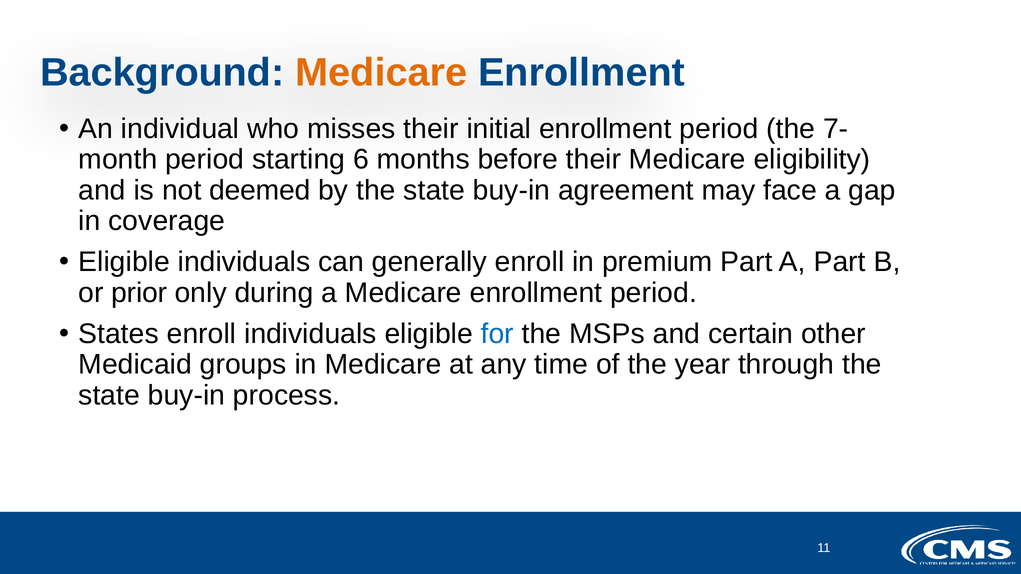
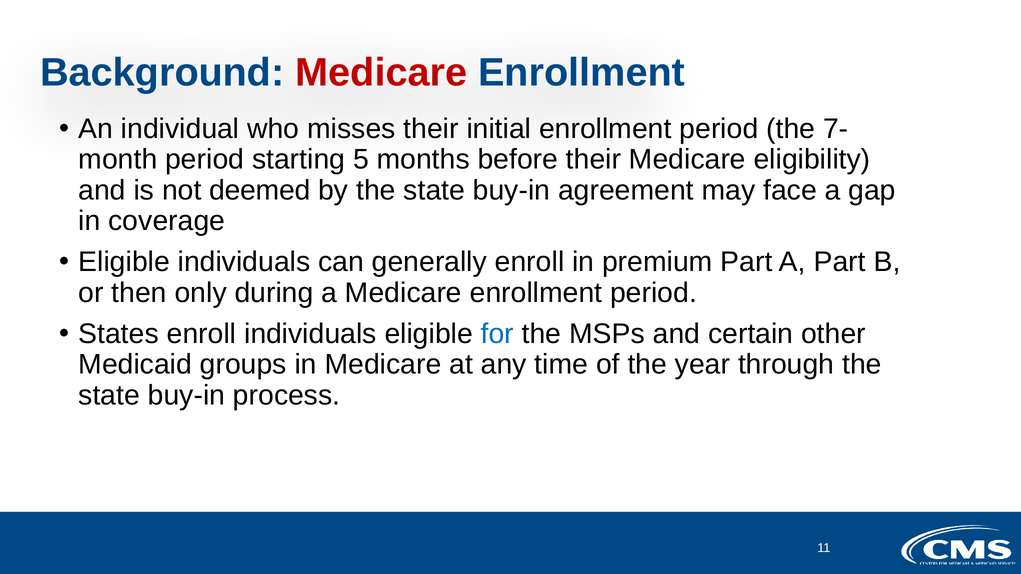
Medicare at (381, 73) colour: orange -> red
6: 6 -> 5
prior: prior -> then
